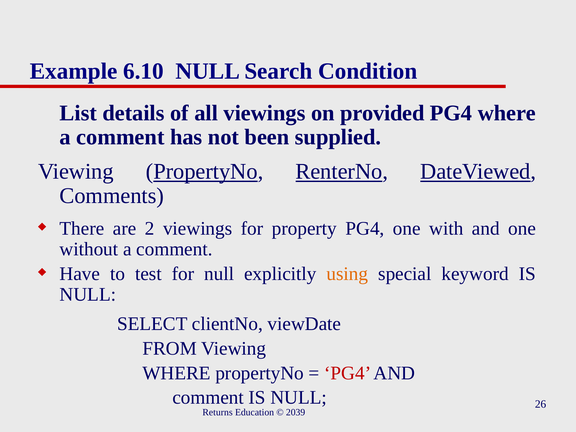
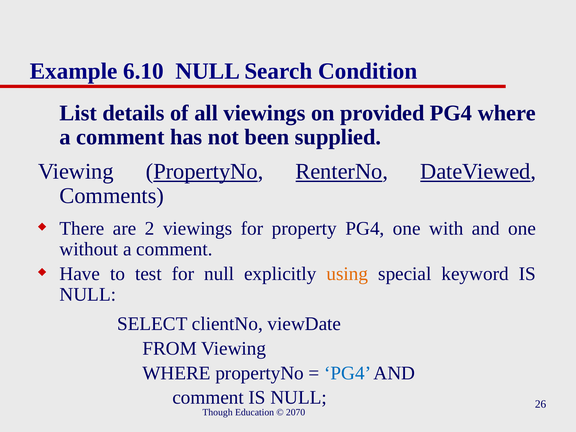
PG4 at (348, 373) colour: red -> blue
Returns: Returns -> Though
2039: 2039 -> 2070
